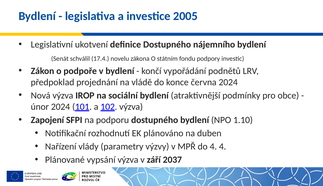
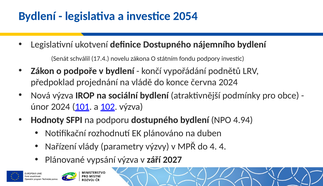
2005: 2005 -> 2054
Zapojení: Zapojení -> Hodnoty
1.10: 1.10 -> 4.94
2037: 2037 -> 2027
